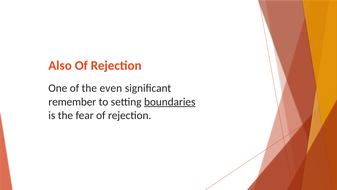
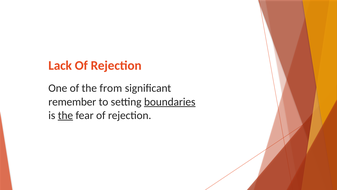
Also: Also -> Lack
even: even -> from
the at (65, 115) underline: none -> present
